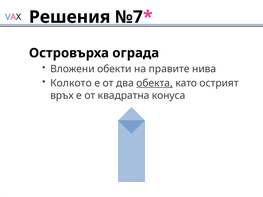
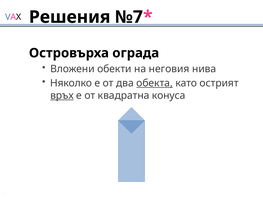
правите: правите -> неговия
Колкото: Колкото -> Няколко
връх underline: none -> present
